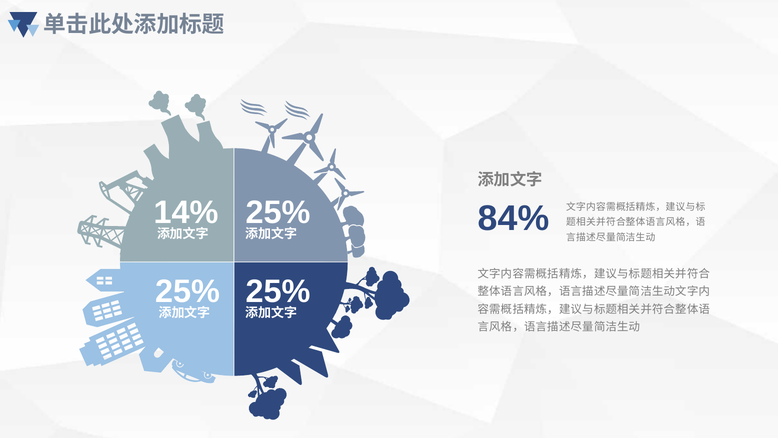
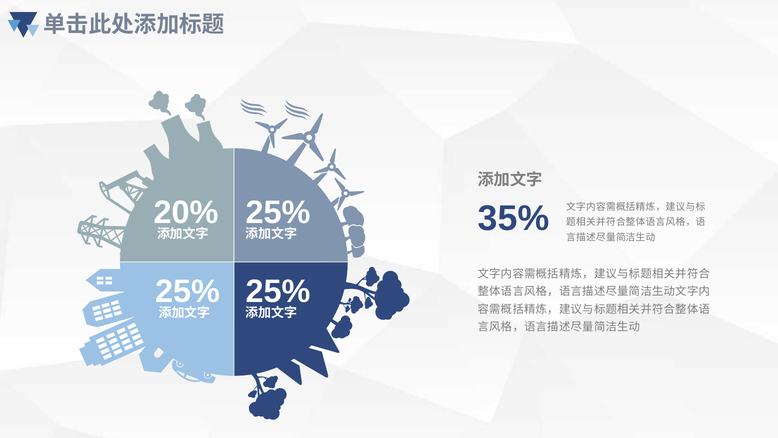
14%: 14% -> 20%
84%: 84% -> 35%
